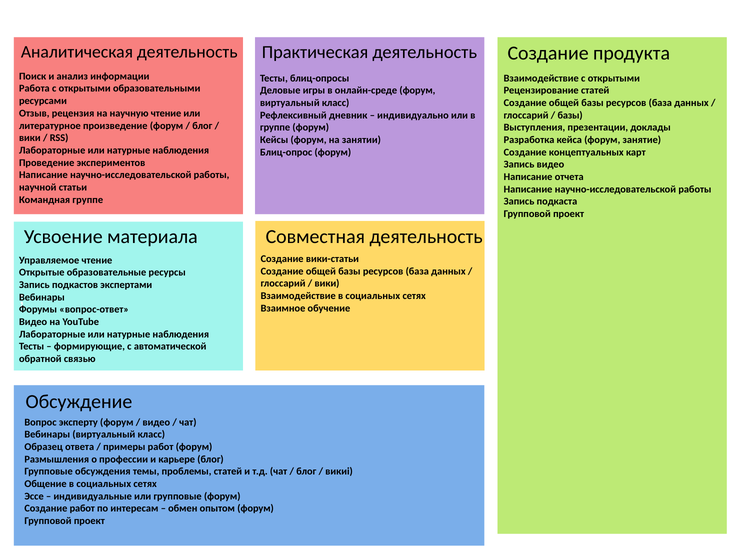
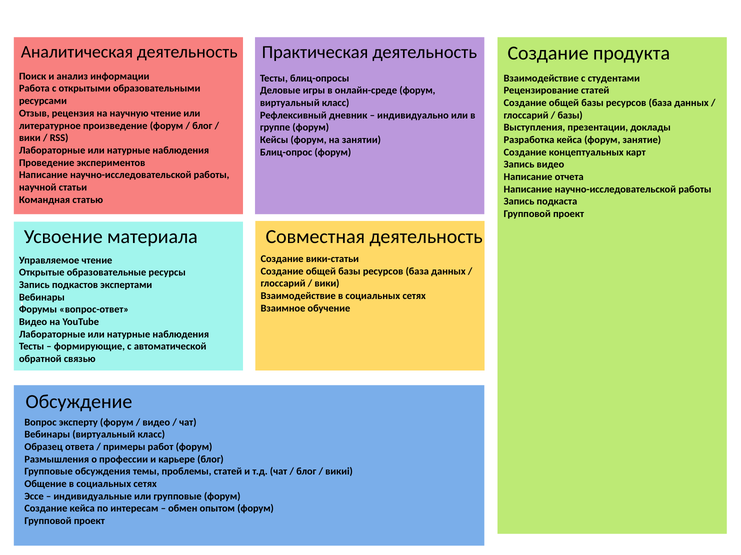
Взаимодействие с открытыми: открытыми -> студентами
Командная группе: группе -> статью
Создание работ: работ -> кейса
